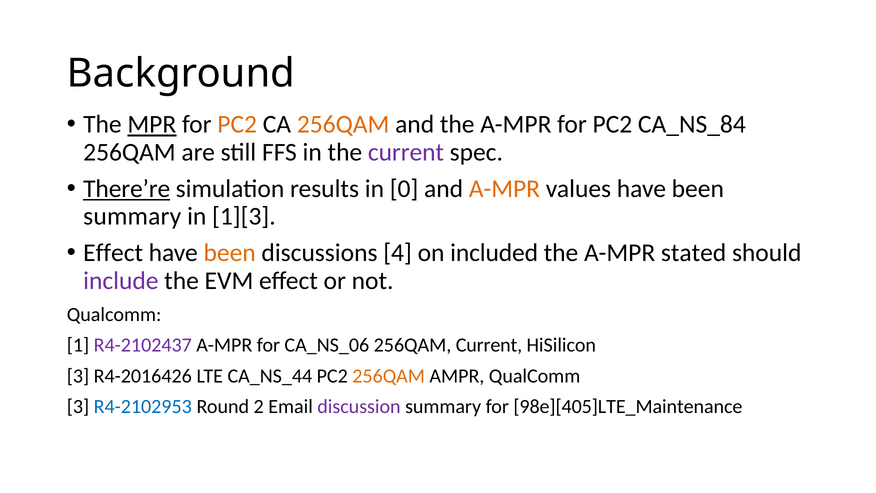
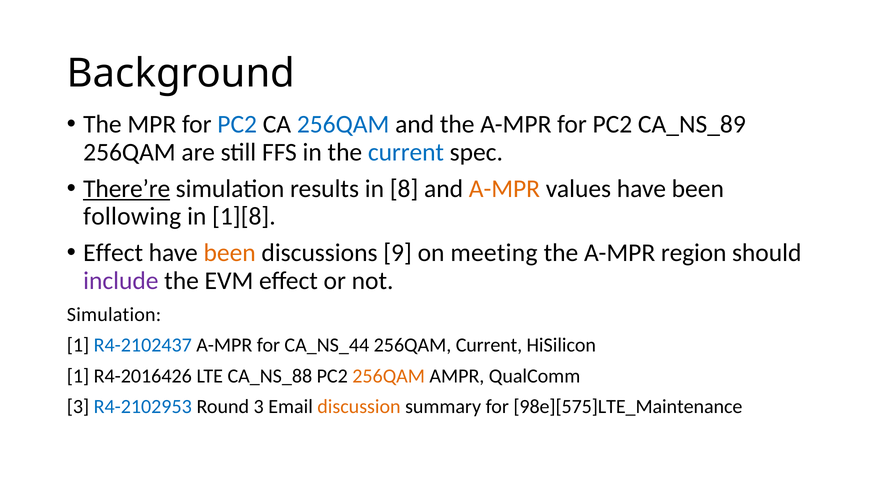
MPR underline: present -> none
PC2 at (237, 124) colour: orange -> blue
256QAM at (343, 124) colour: orange -> blue
CA_NS_84: CA_NS_84 -> CA_NS_89
current at (406, 152) colour: purple -> blue
0: 0 -> 8
summary at (132, 216): summary -> following
1][3: 1][3 -> 1][8
4: 4 -> 9
included: included -> meeting
stated: stated -> region
Qualcomm at (114, 314): Qualcomm -> Simulation
R4-2102437 colour: purple -> blue
CA_NS_06: CA_NS_06 -> CA_NS_44
3 at (78, 376): 3 -> 1
CA_NS_44: CA_NS_44 -> CA_NS_88
Round 2: 2 -> 3
discussion colour: purple -> orange
98e][405]LTE_Maintenance: 98e][405]LTE_Maintenance -> 98e][575]LTE_Maintenance
